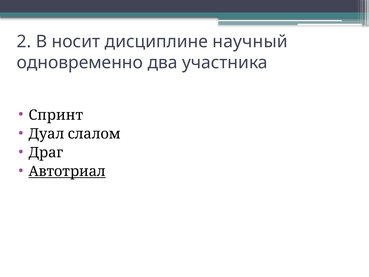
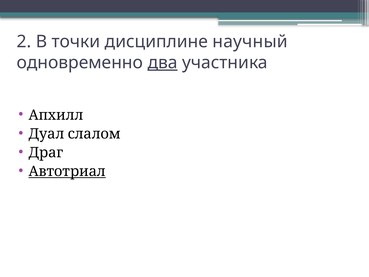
носит: носит -> точки
два underline: none -> present
Спринт: Спринт -> Апхилл
